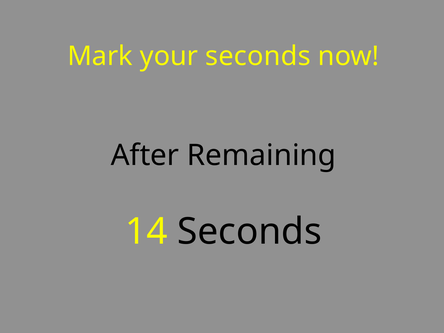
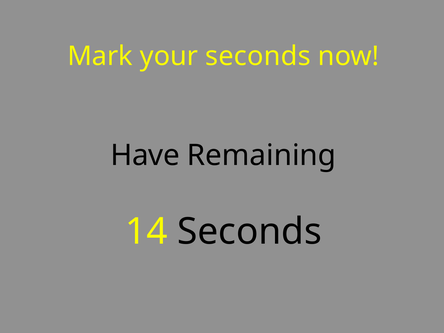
After: After -> Have
